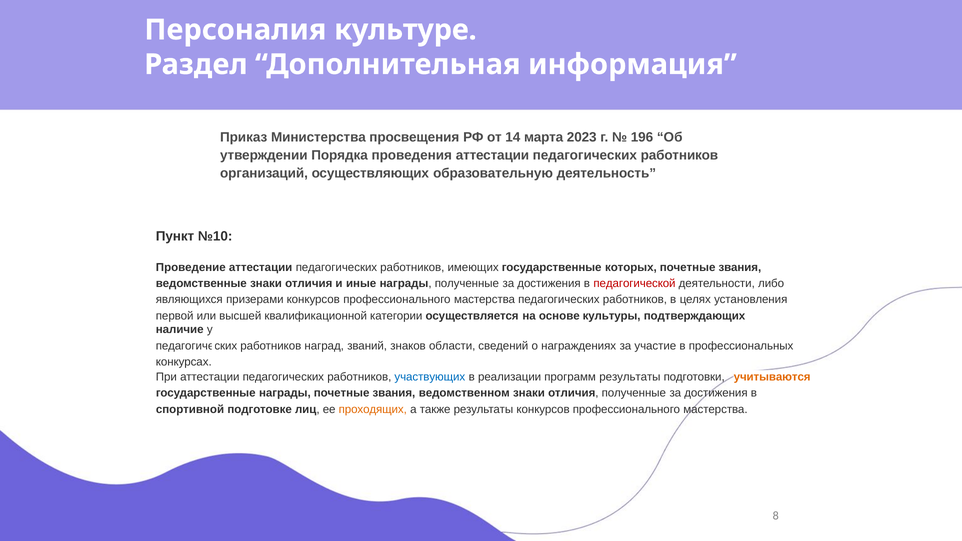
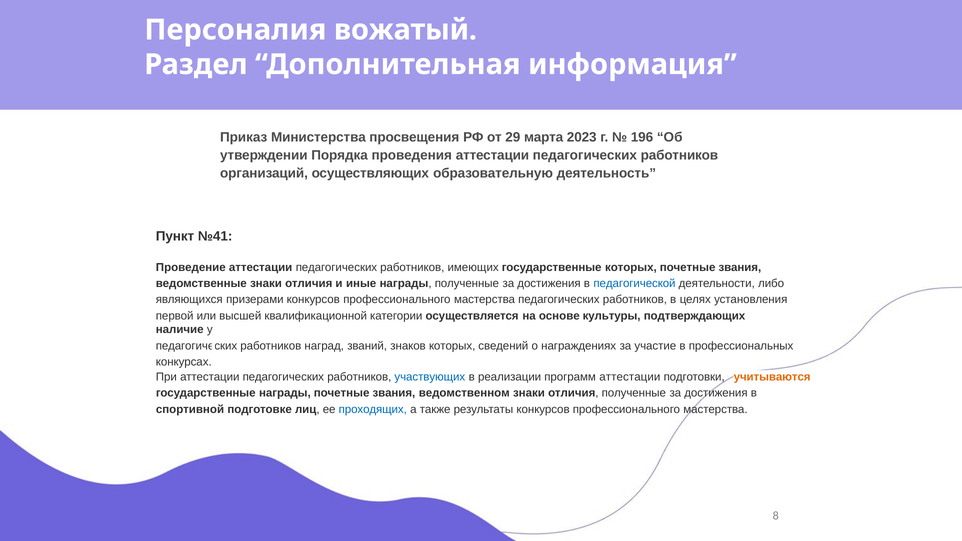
культуре: культуре -> вожатый
14: 14 -> 29
№10: №10 -> №41
педагогической colour: red -> blue
знаков области: области -> которых
программ результаты: результаты -> аттестации
проходящих colour: orange -> blue
